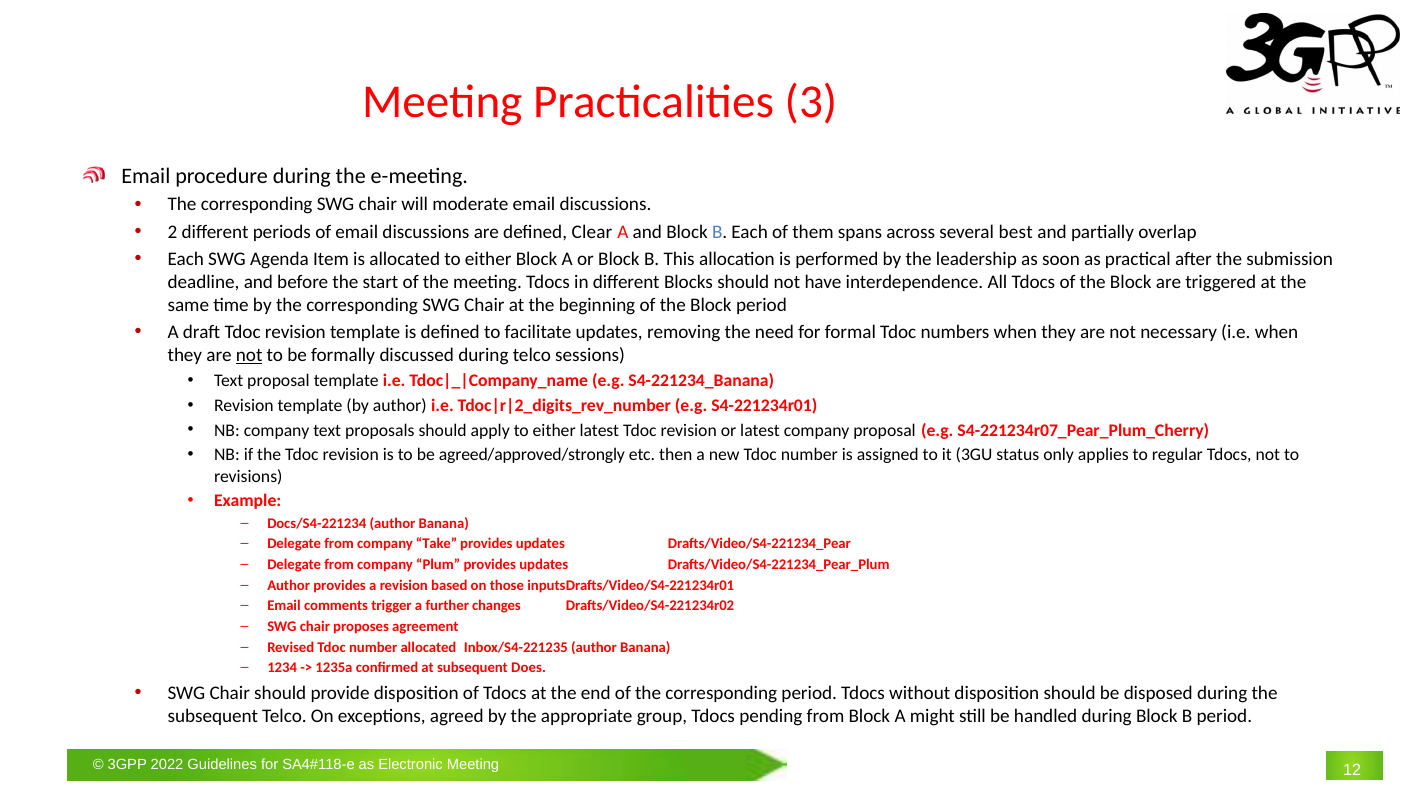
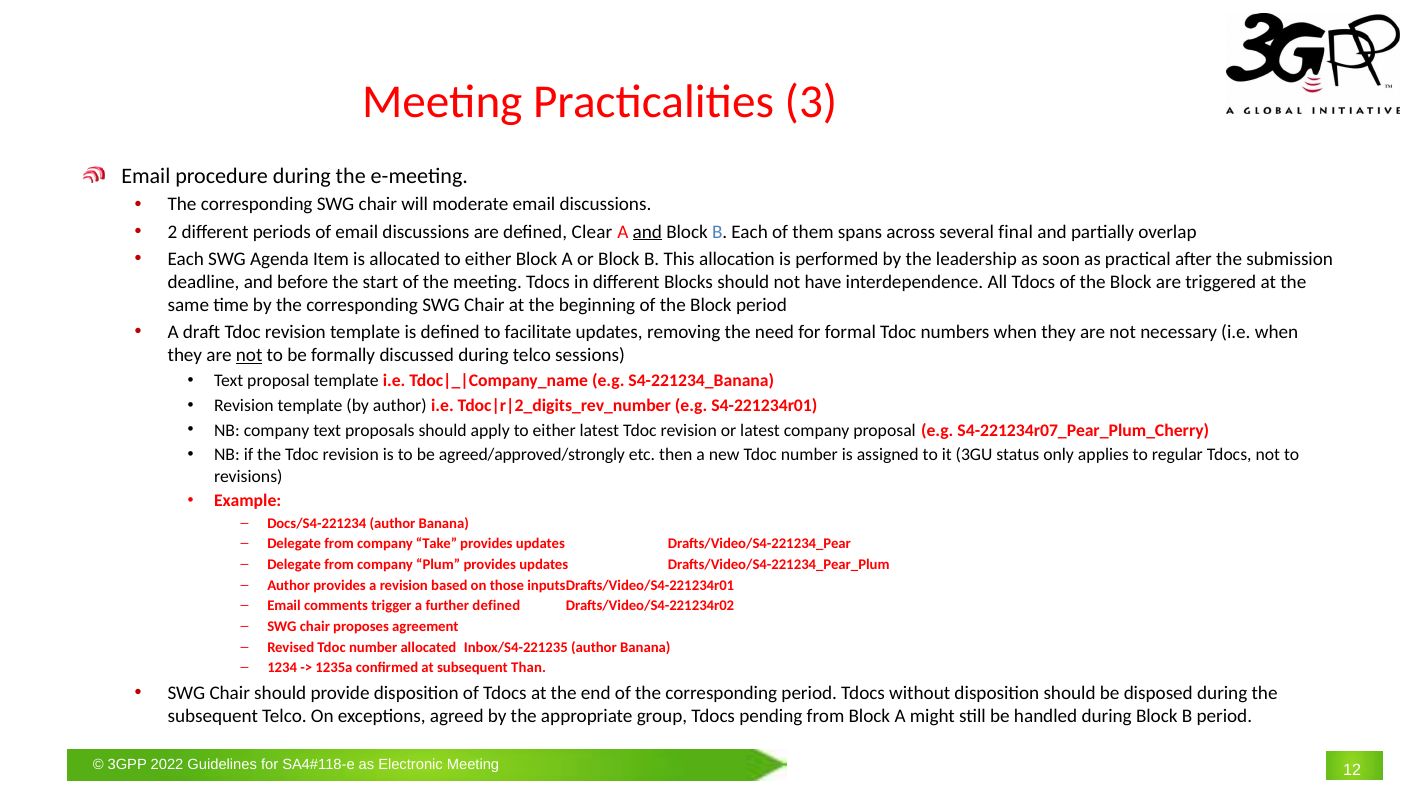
and at (647, 232) underline: none -> present
best: best -> final
further changes: changes -> defined
Does: Does -> Than
